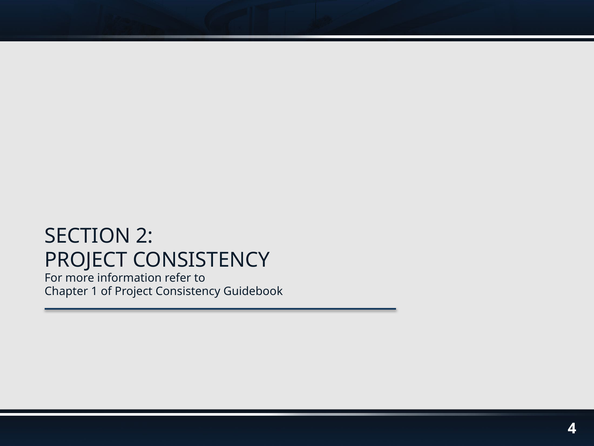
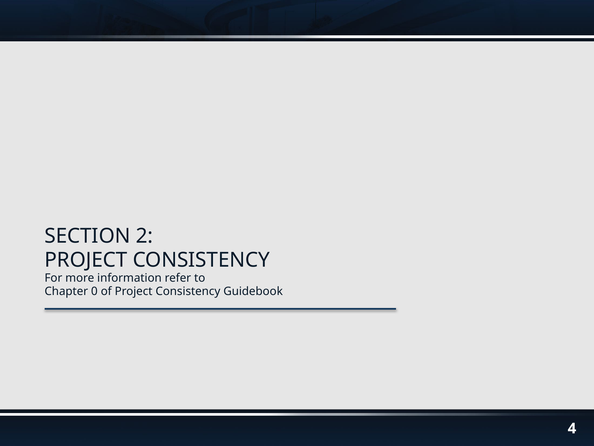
1: 1 -> 0
